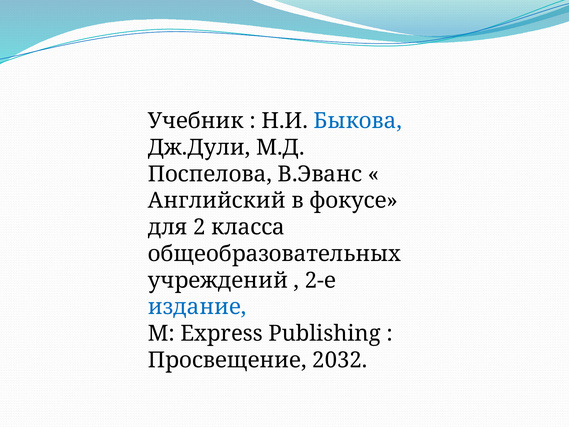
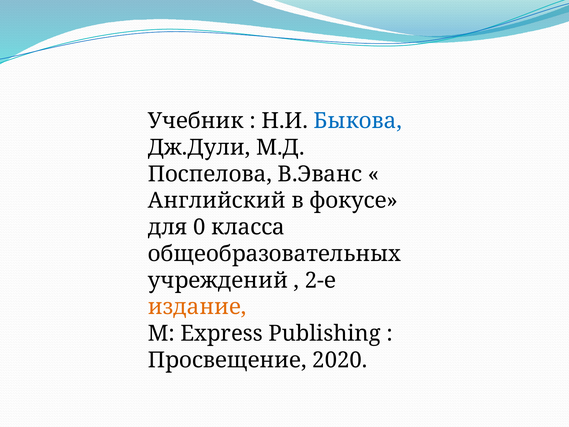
2: 2 -> 0
издание colour: blue -> orange
2032: 2032 -> 2020
